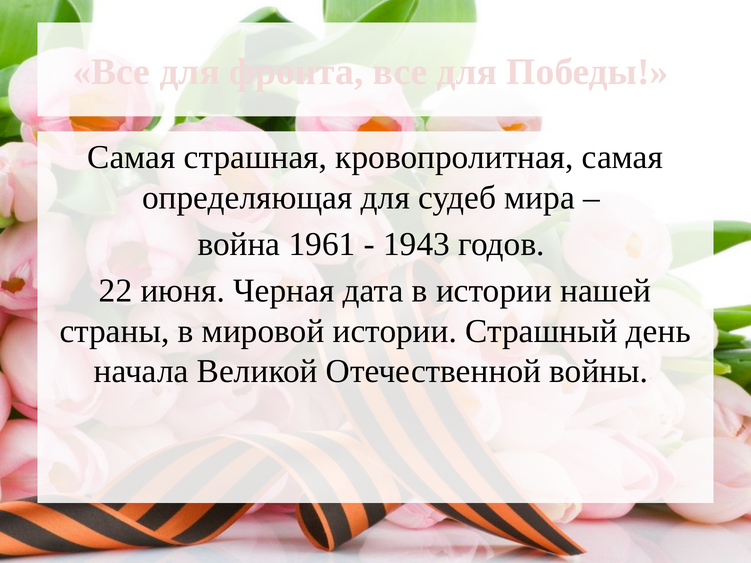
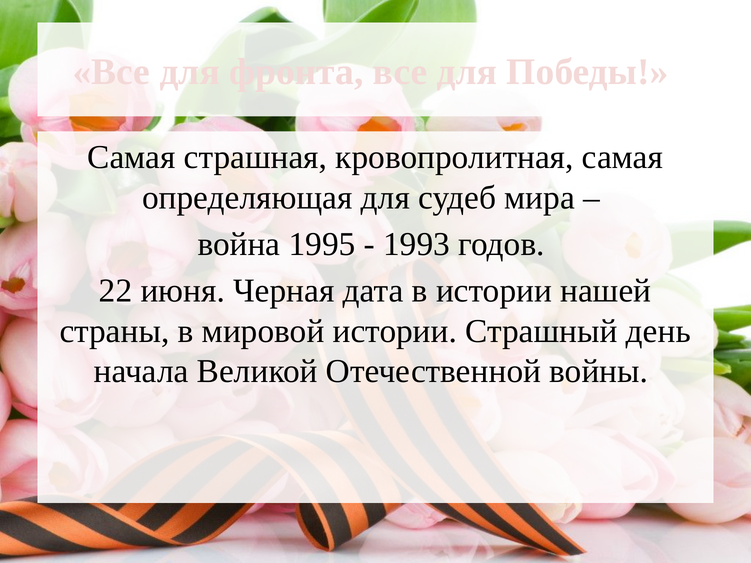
1961: 1961 -> 1995
1943: 1943 -> 1993
